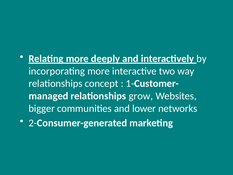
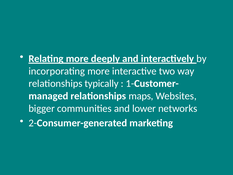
concept: concept -> typically
grow: grow -> maps
